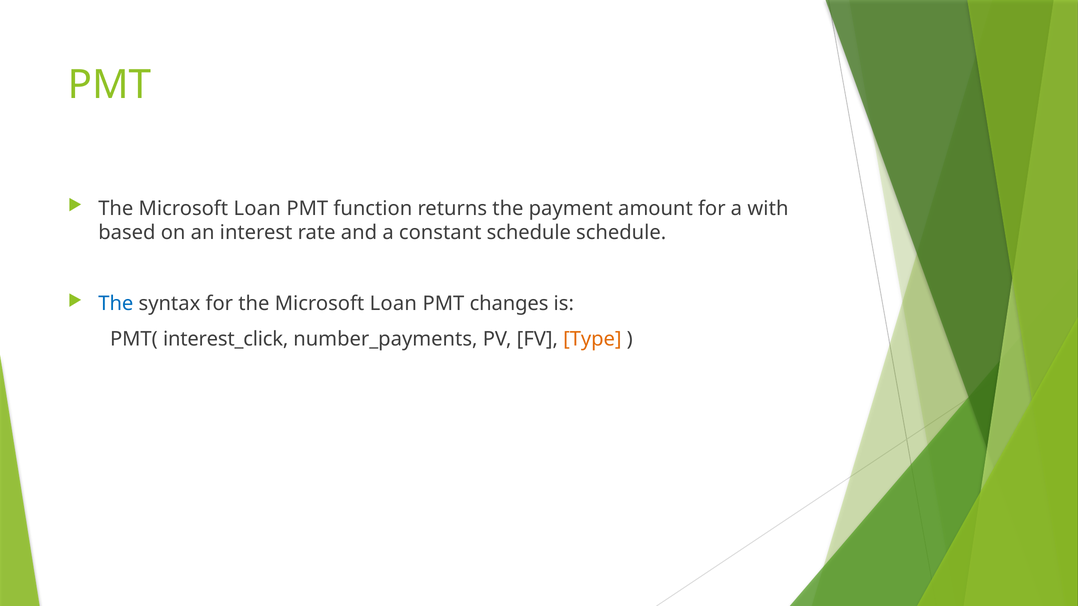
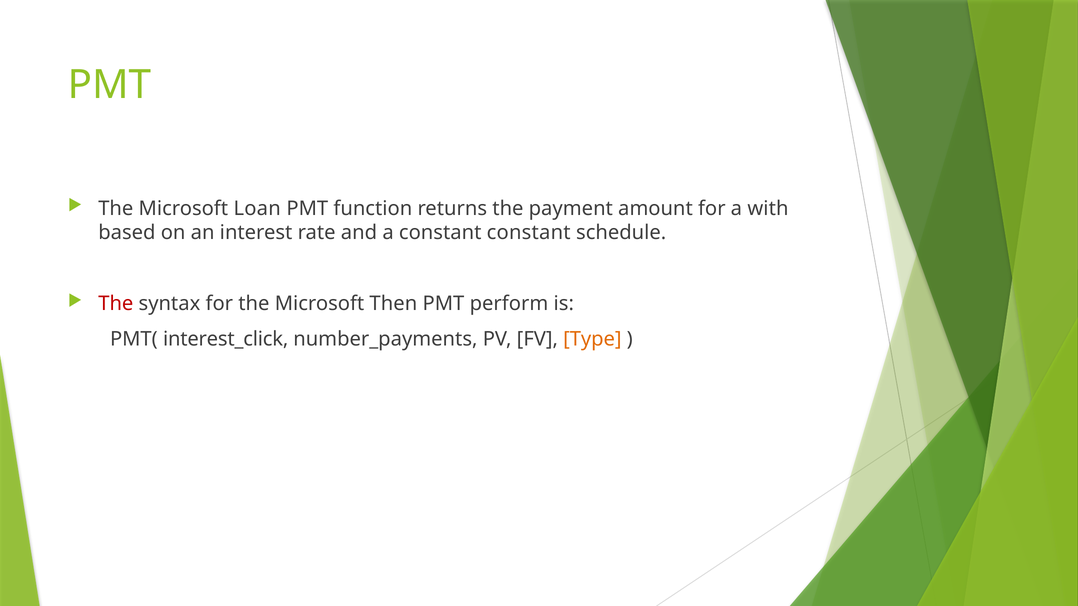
constant schedule: schedule -> constant
The at (116, 304) colour: blue -> red
for the Microsoft Loan: Loan -> Then
changes: changes -> perform
